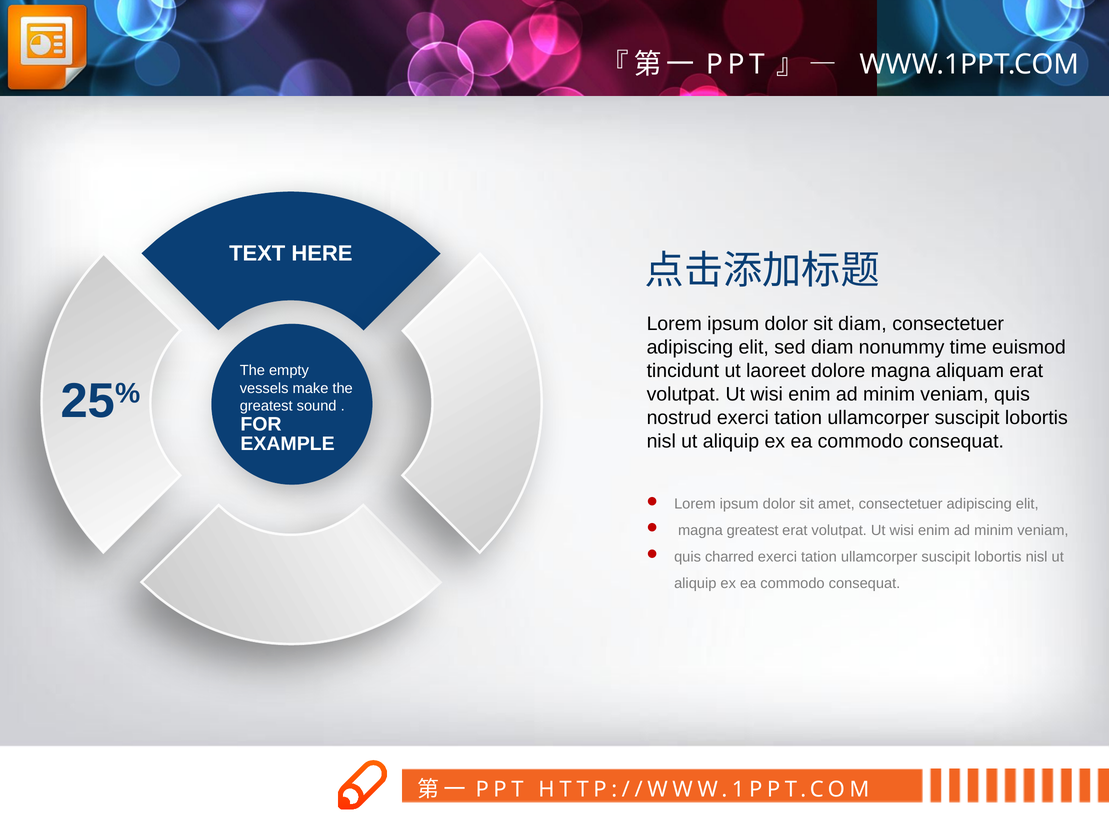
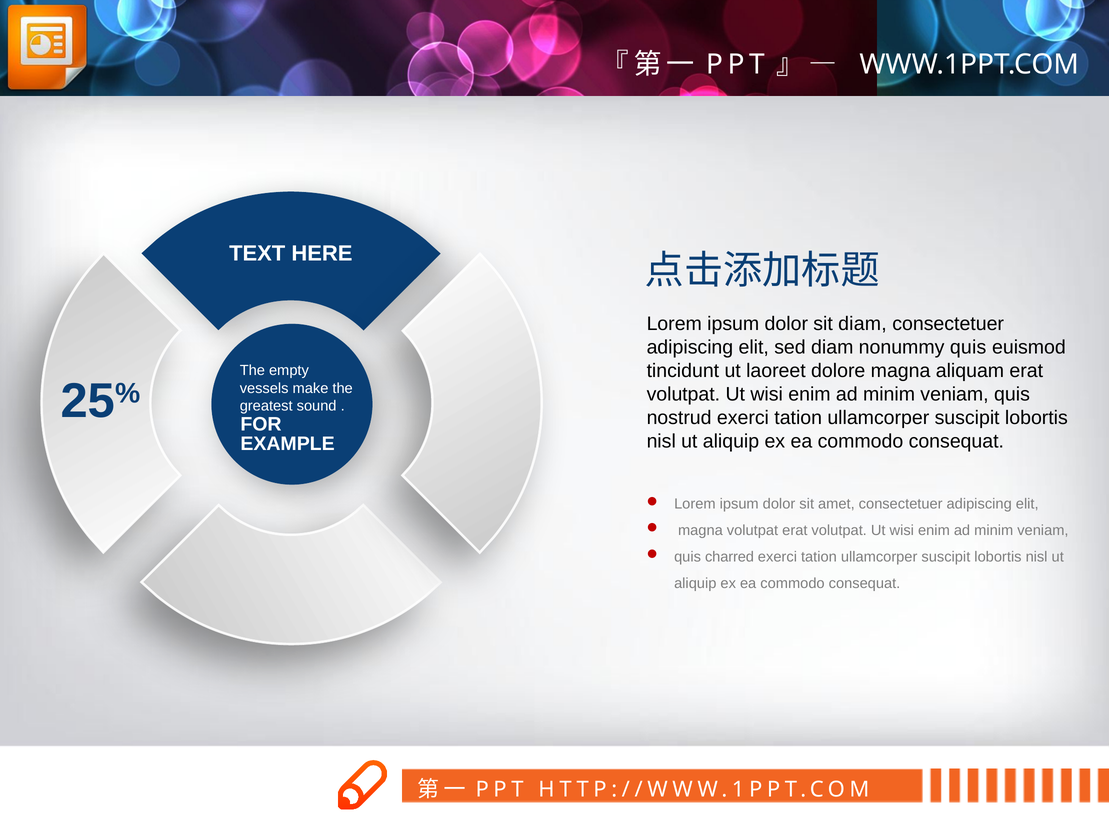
nonummy time: time -> quis
magna greatest: greatest -> volutpat
